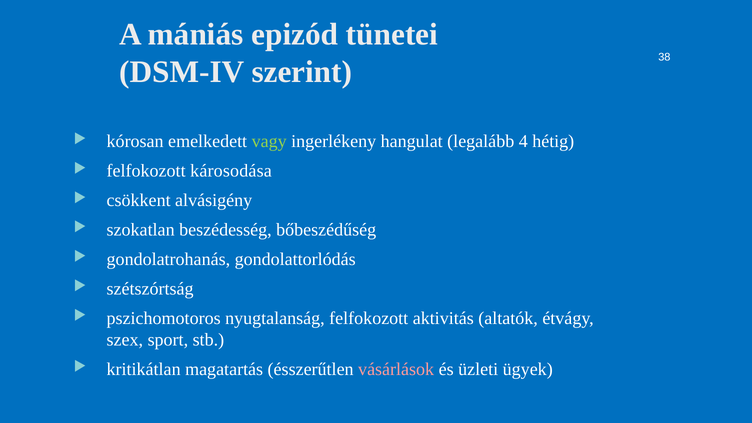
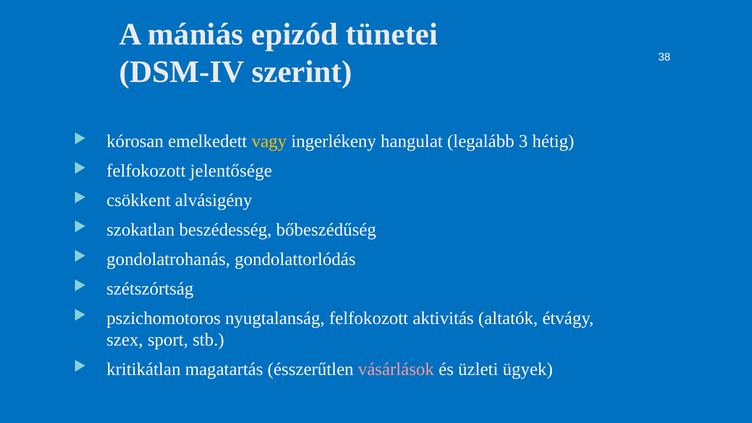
vagy colour: light green -> yellow
4: 4 -> 3
károsodása: károsodása -> jelentősége
